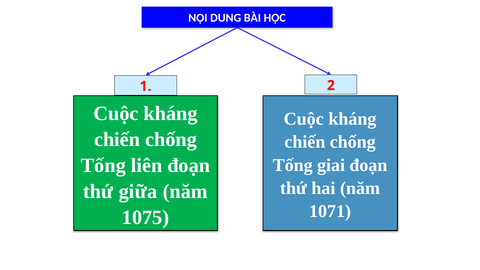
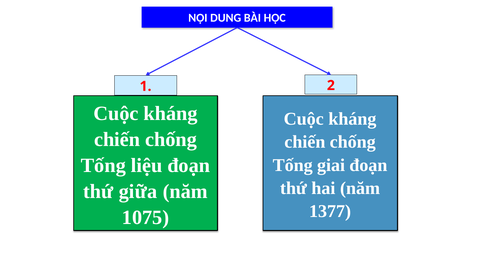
liên: liên -> liệu
1071: 1071 -> 1377
